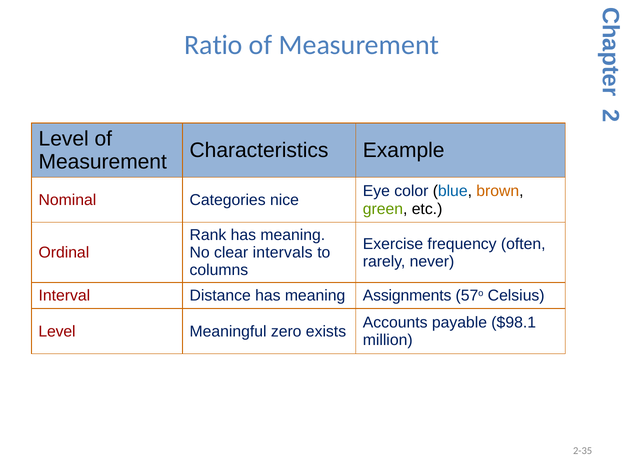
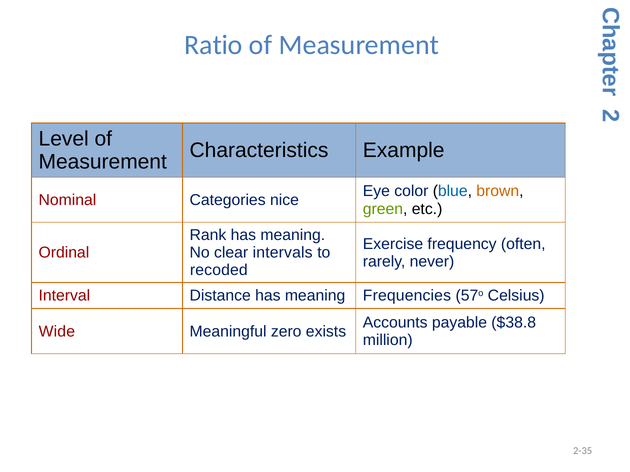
columns: columns -> recoded
Assignments: Assignments -> Frequencies
$98.1: $98.1 -> $38.8
Level at (57, 332): Level -> Wide
